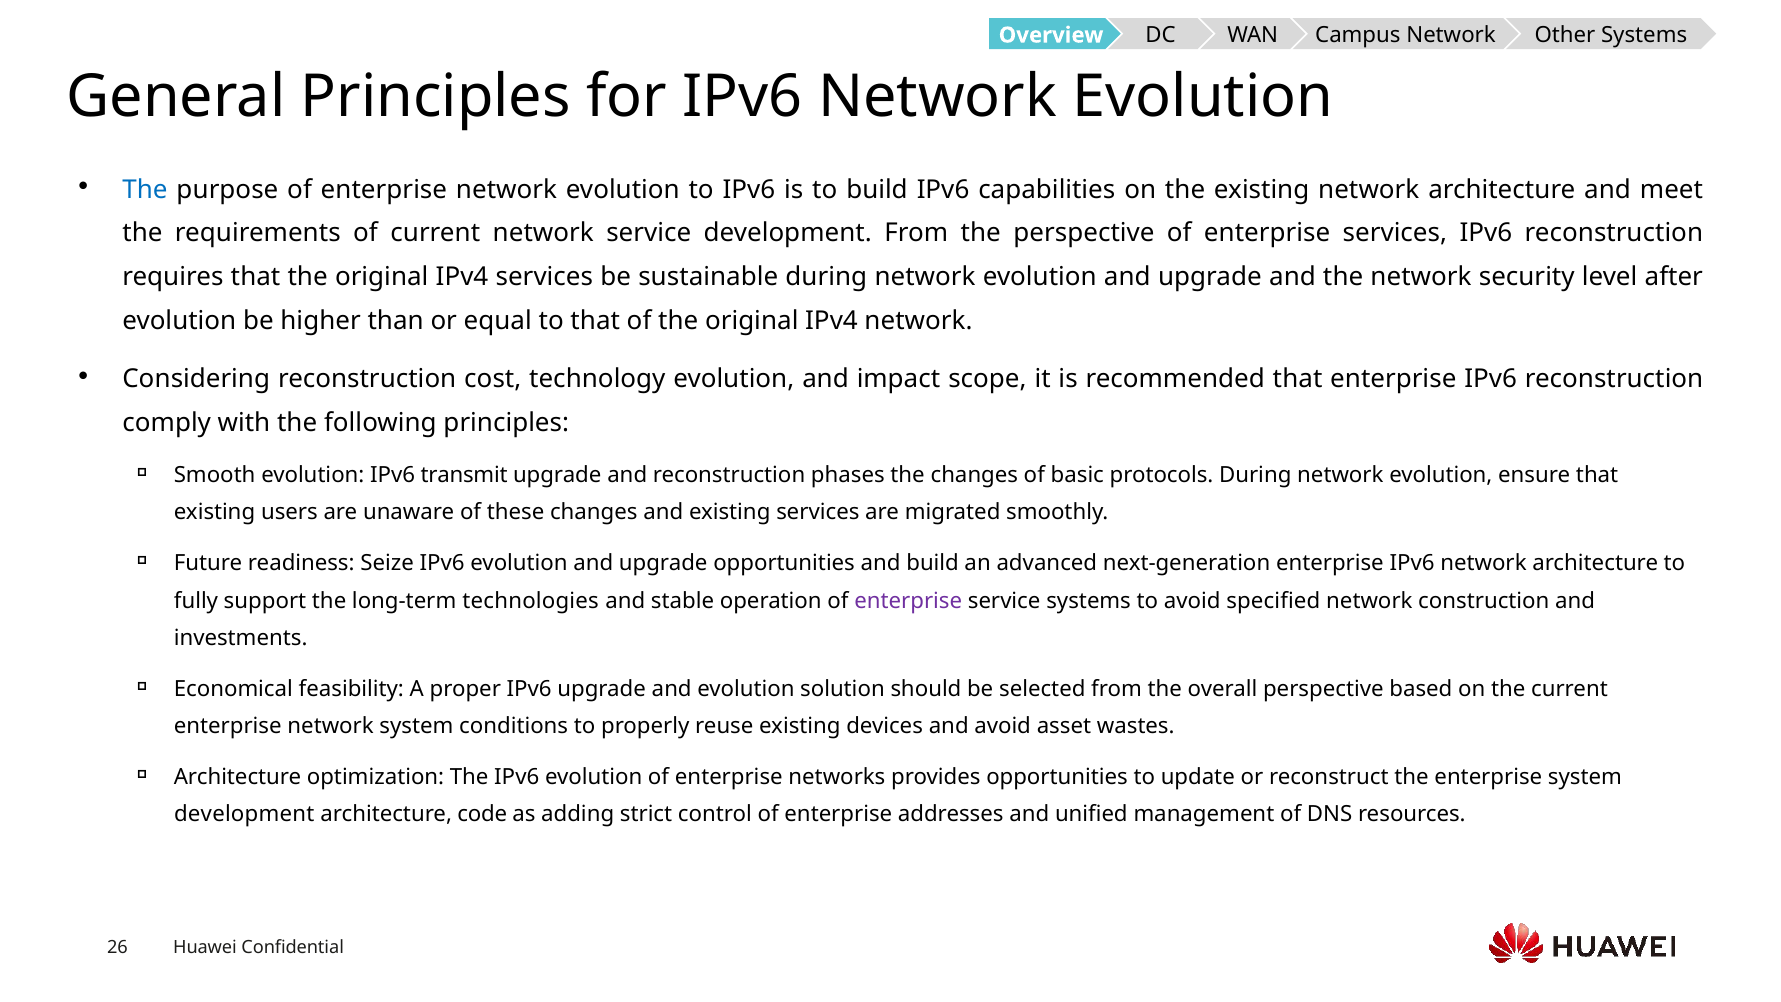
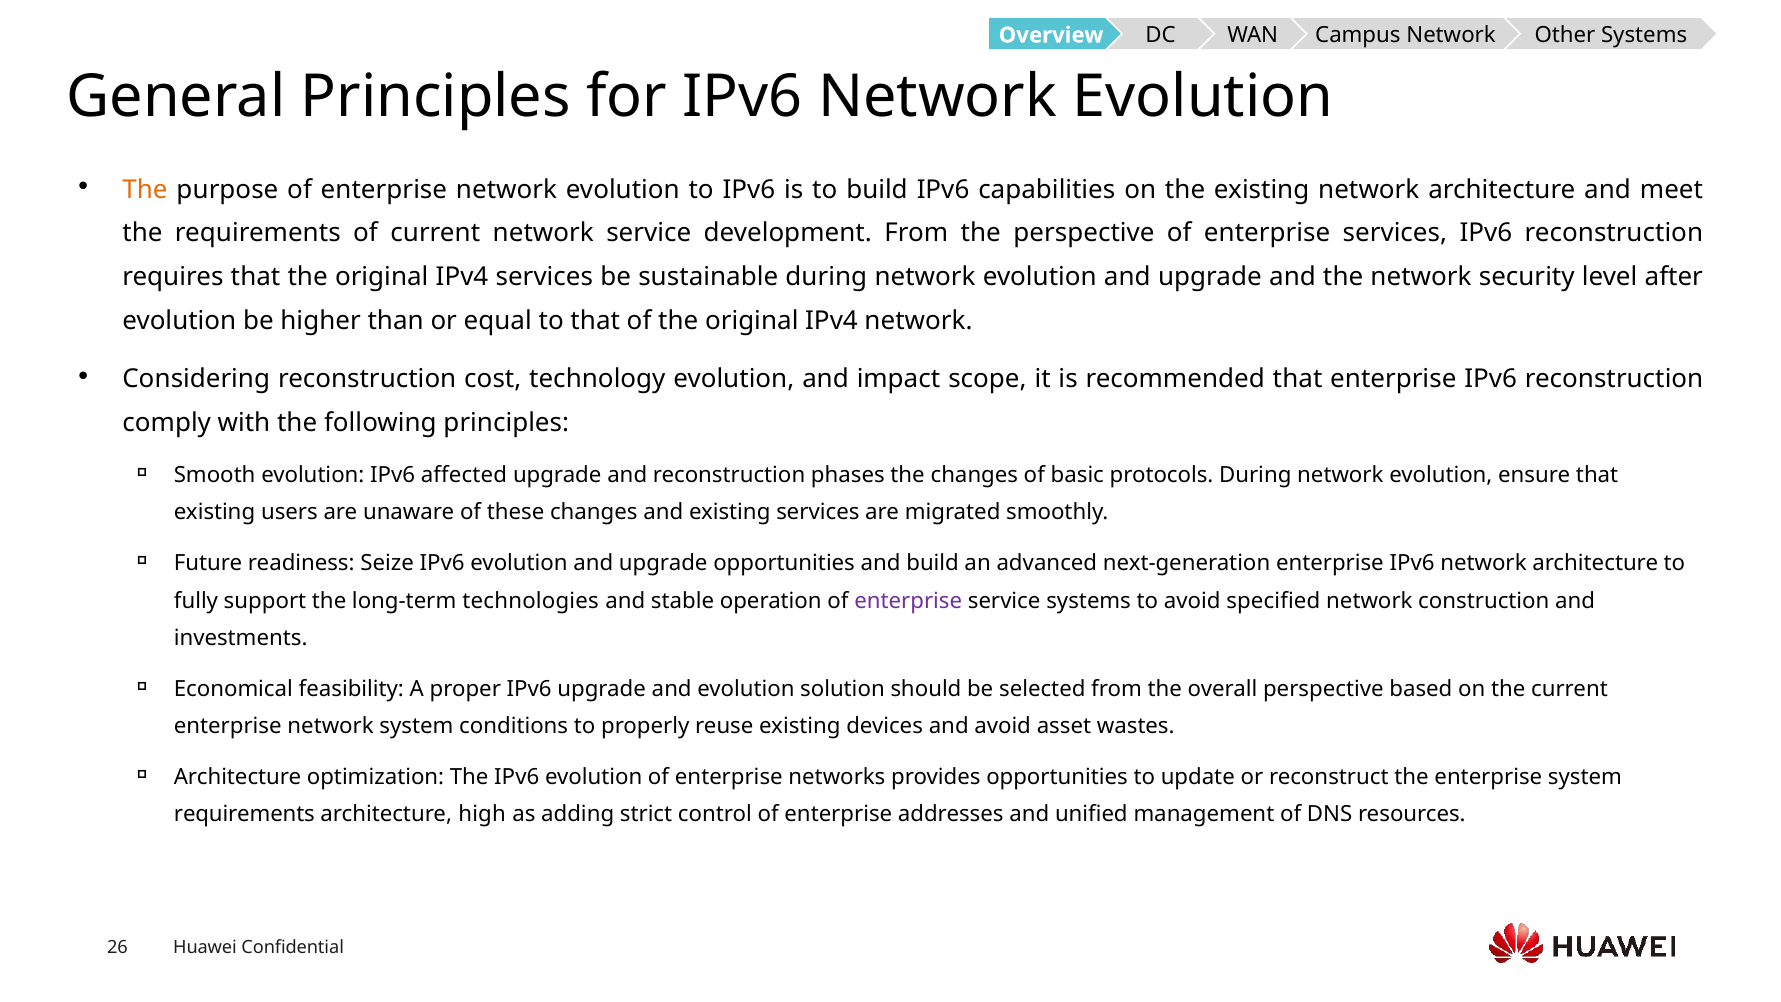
The at (145, 189) colour: blue -> orange
transmit: transmit -> affected
development at (244, 814): development -> requirements
code: code -> high
